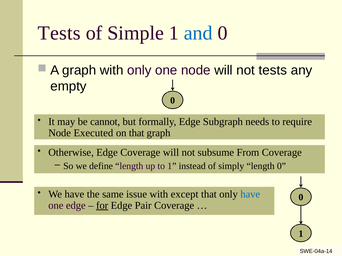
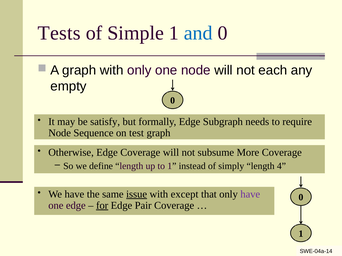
not tests: tests -> each
cannot: cannot -> satisfy
Executed: Executed -> Sequence
on that: that -> test
From: From -> More
length 0: 0 -> 4
issue underline: none -> present
have at (250, 194) colour: blue -> purple
